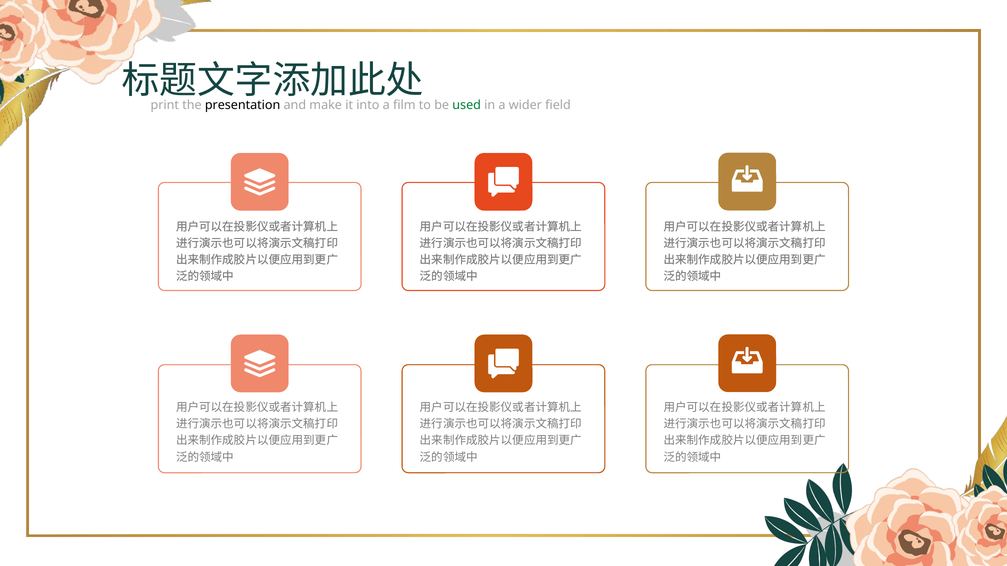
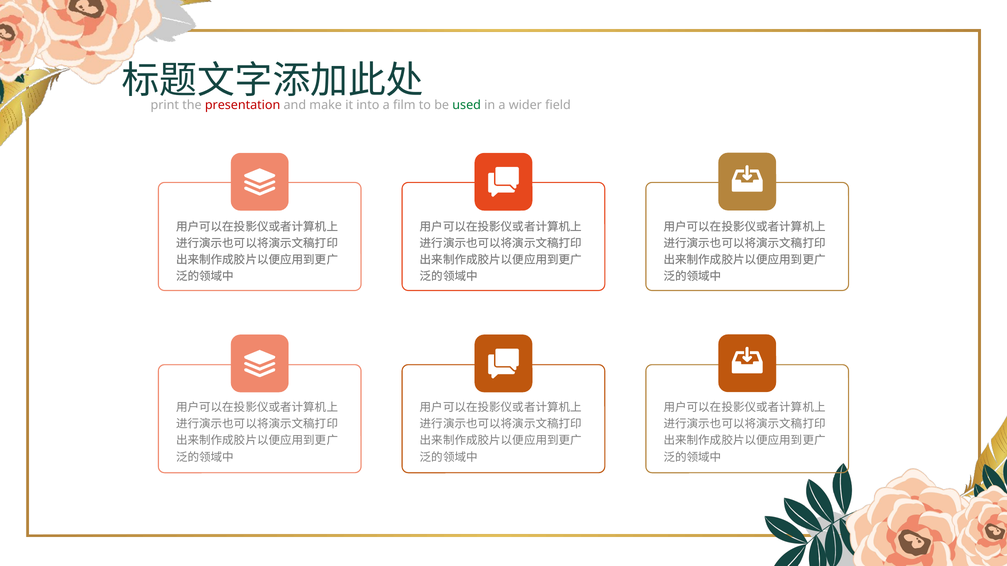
presentation colour: black -> red
